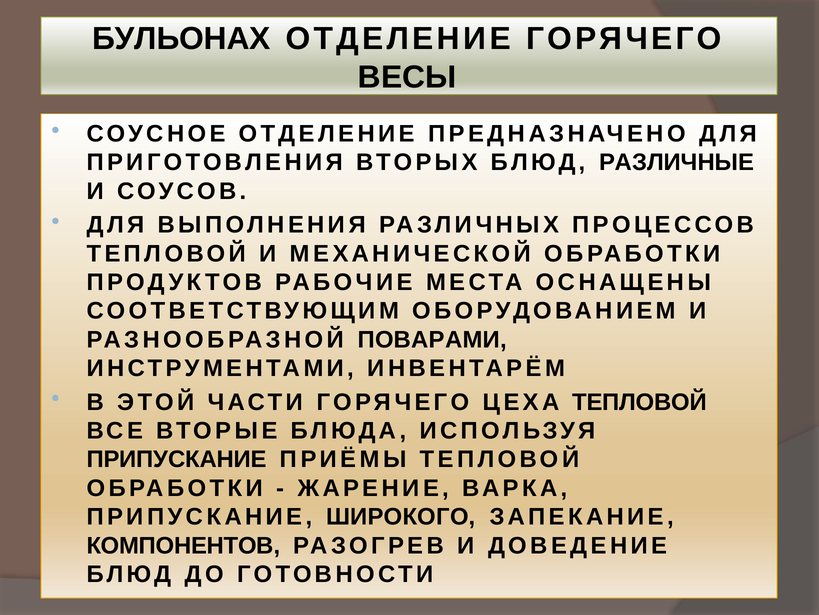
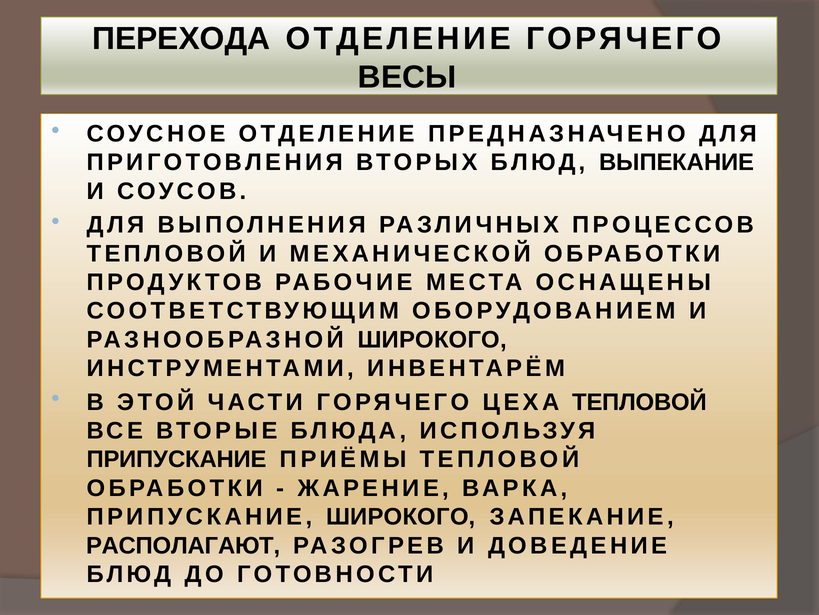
БУЛЬОНАХ: БУЛЬОНАХ -> ПЕРЕХОДА
РАЗЛИЧНЫЕ: РАЗЛИЧНЫЕ -> ВЫПЕКАНИЕ
РАЗНООБРАЗНОЙ ПОВАРАМИ: ПОВАРАМИ -> ШИРОКОГО
КОМПОНЕНТОВ: КОМПОНЕНТОВ -> РАСПОЛАГАЮТ
